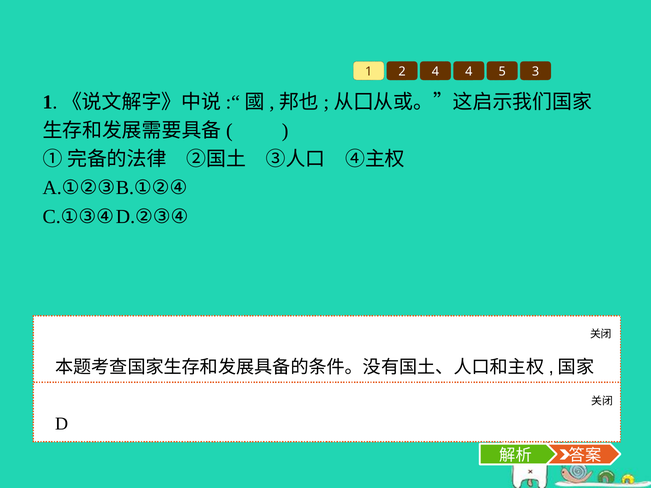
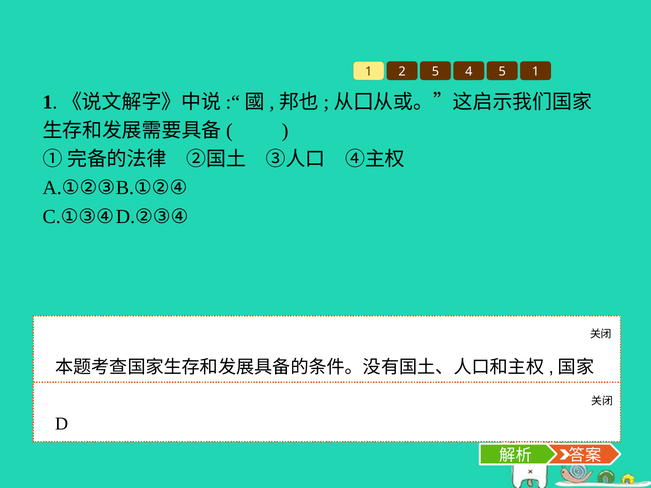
2 4: 4 -> 5
5 3: 3 -> 1
